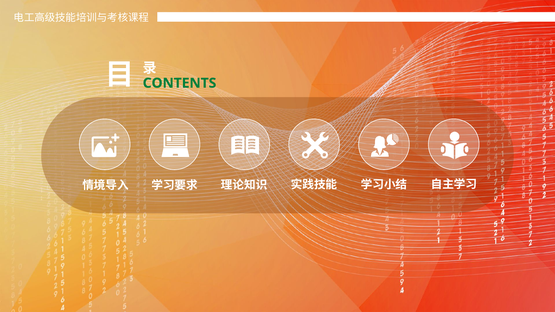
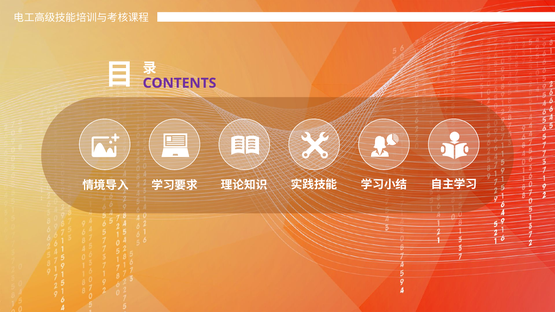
CONTENTS colour: green -> purple
